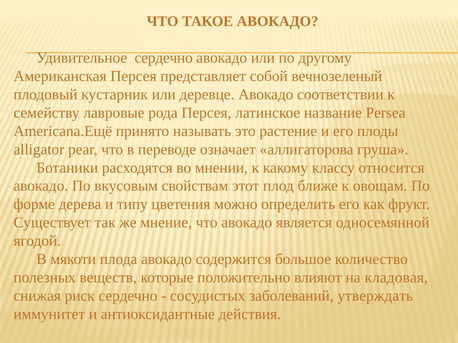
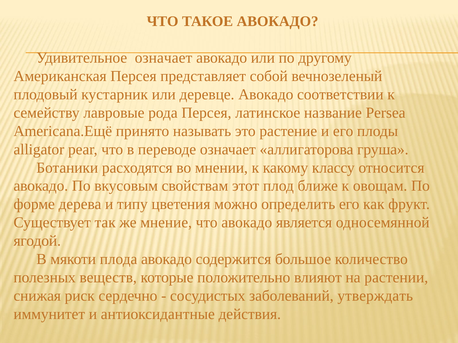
Удивительное сердечно: сердечно -> означает
кладовая: кладовая -> растении
